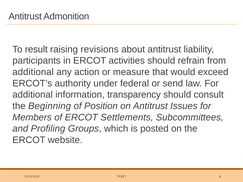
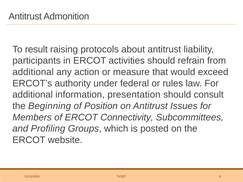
revisions: revisions -> protocols
send: send -> rules
transparency: transparency -> presentation
Settlements: Settlements -> Connectivity
